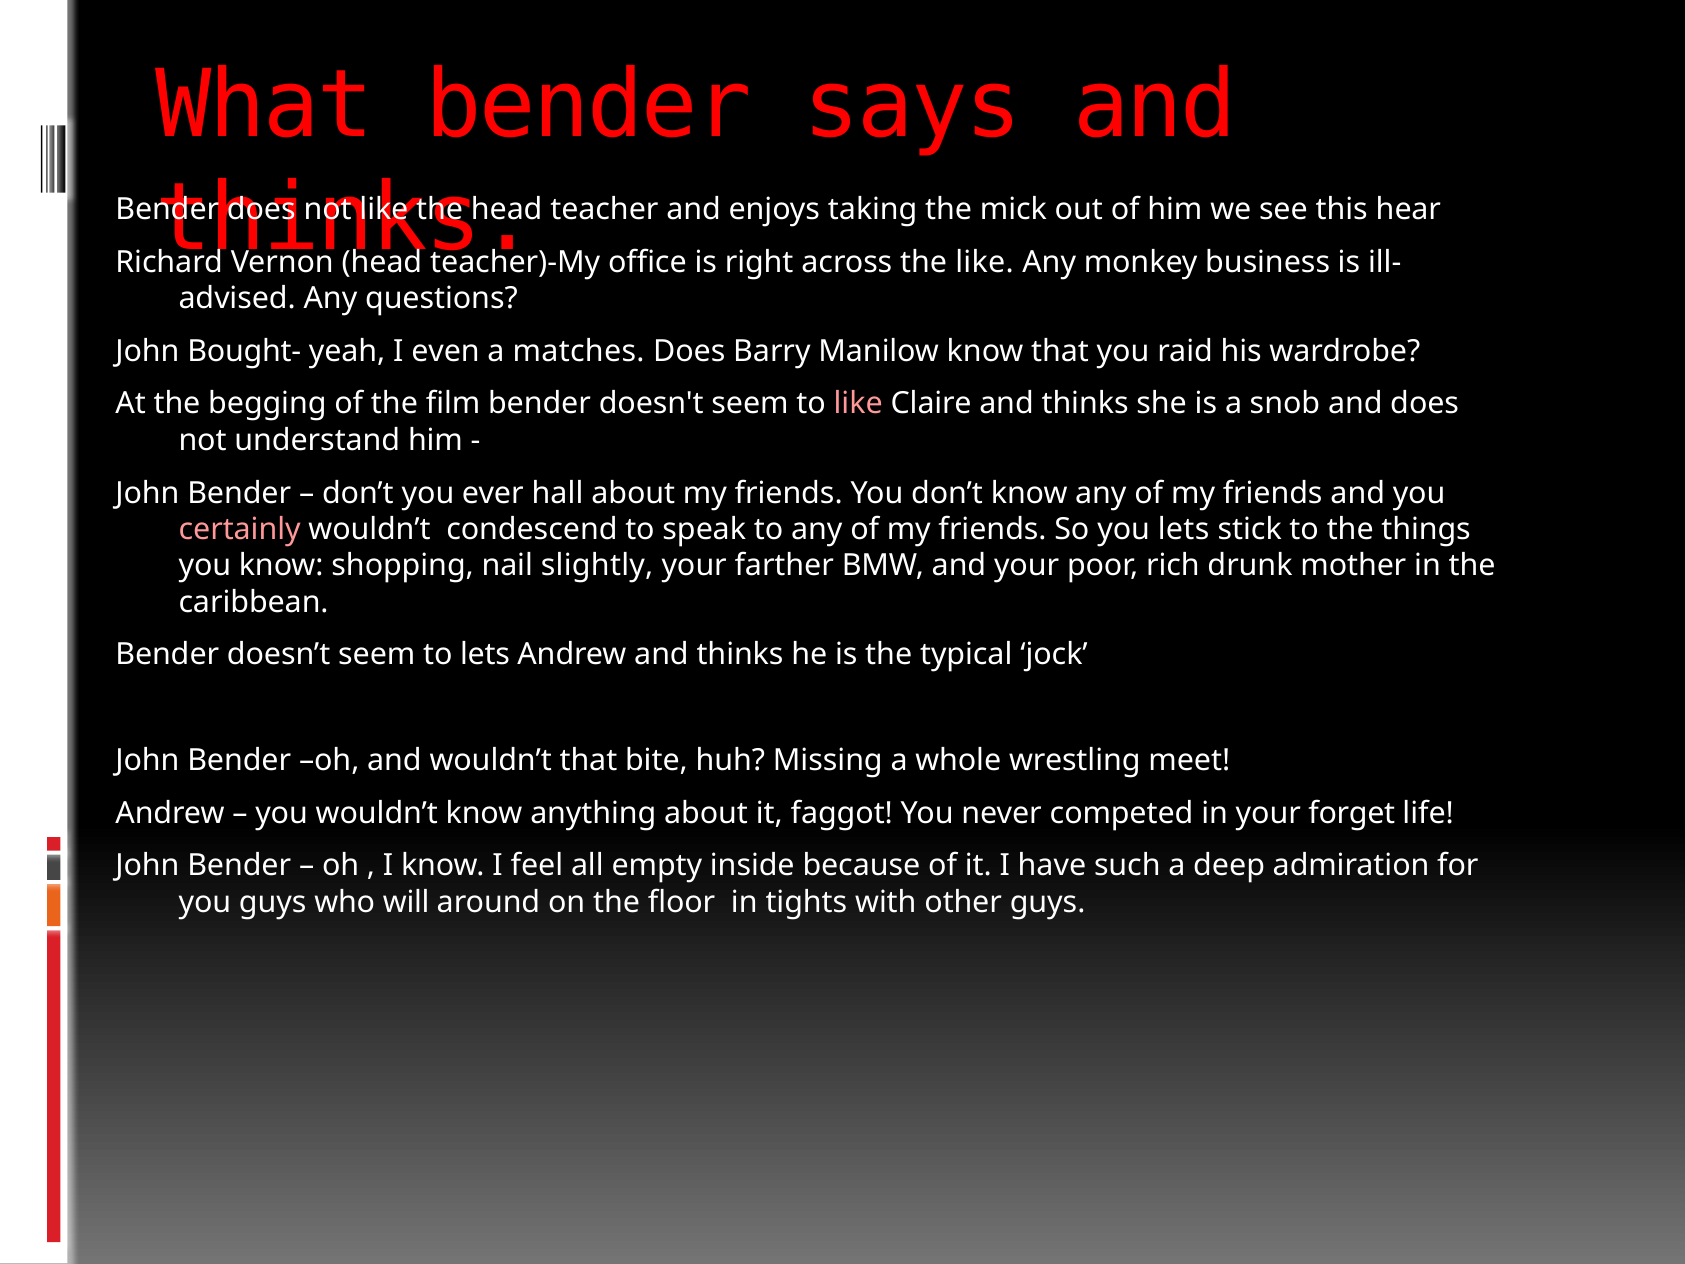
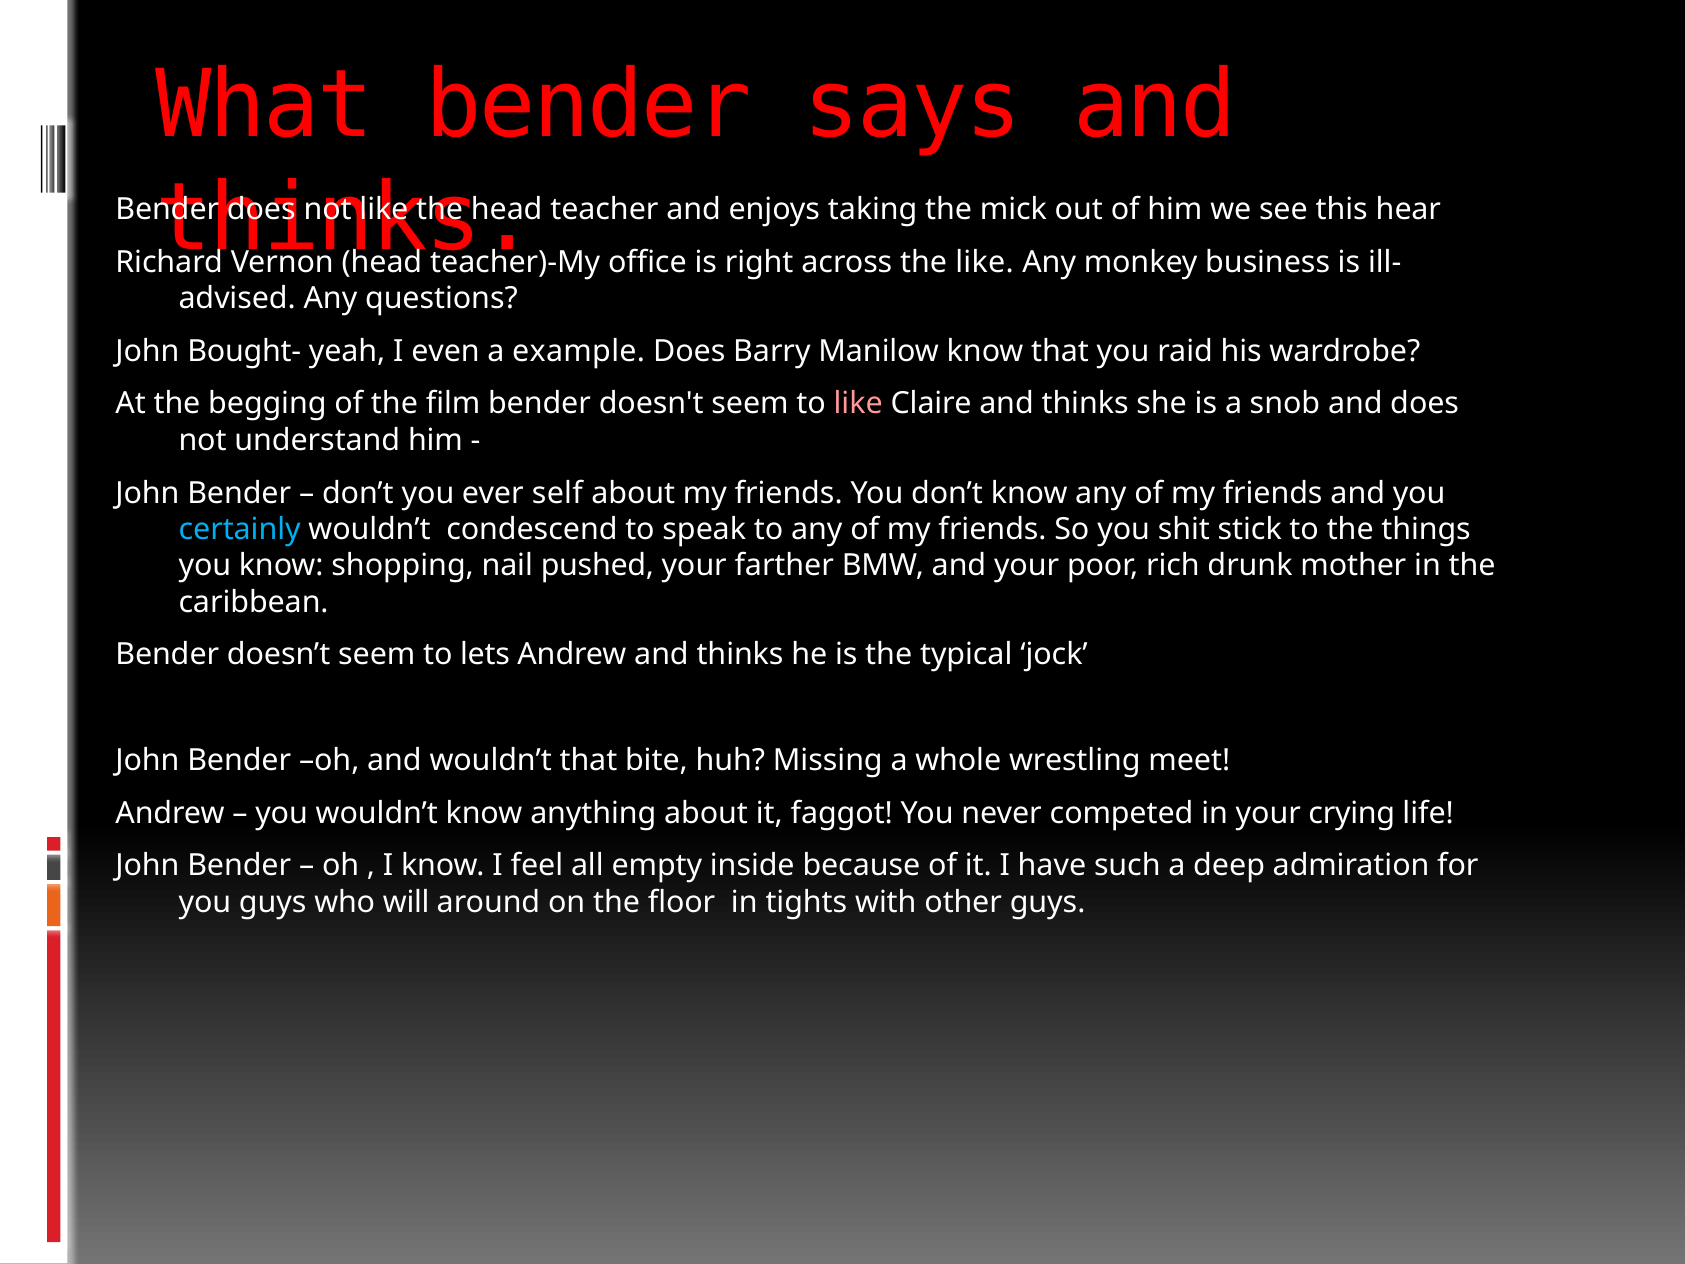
matches: matches -> example
hall: hall -> self
certainly colour: pink -> light blue
you lets: lets -> shit
slightly: slightly -> pushed
forget: forget -> crying
